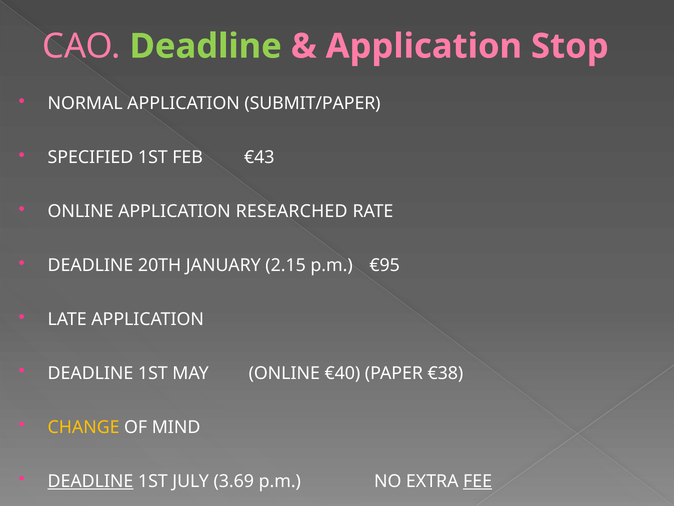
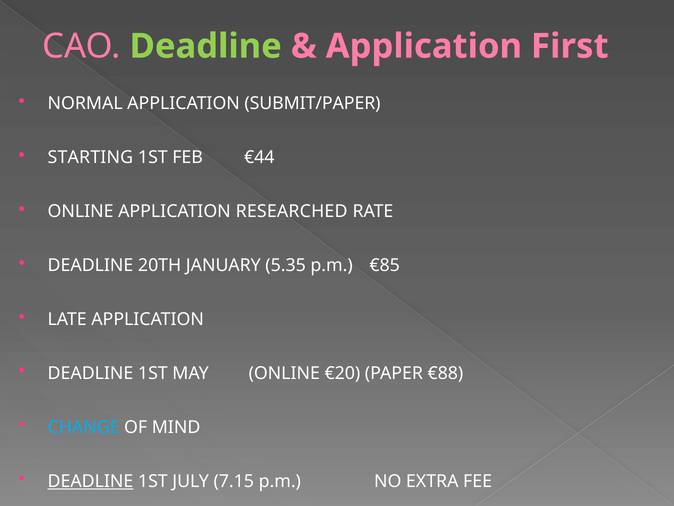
Stop: Stop -> First
SPECIFIED: SPECIFIED -> STARTING
€43: €43 -> €44
2.15: 2.15 -> 5.35
€95: €95 -> €85
€40: €40 -> €20
€38: €38 -> €88
CHANGE colour: yellow -> light blue
3.69: 3.69 -> 7.15
FEE underline: present -> none
